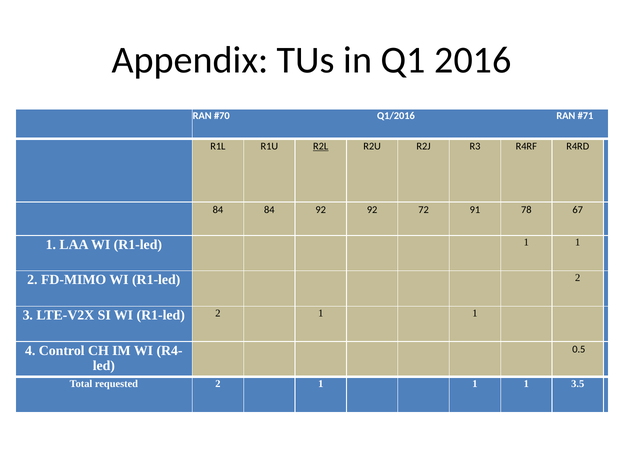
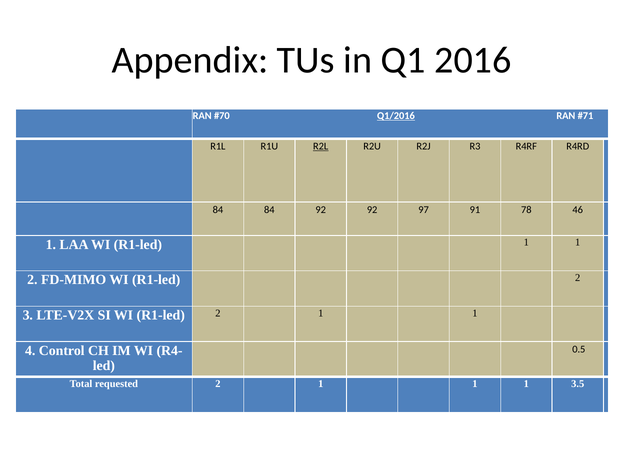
Q1/2016 underline: none -> present
72: 72 -> 97
67: 67 -> 46
